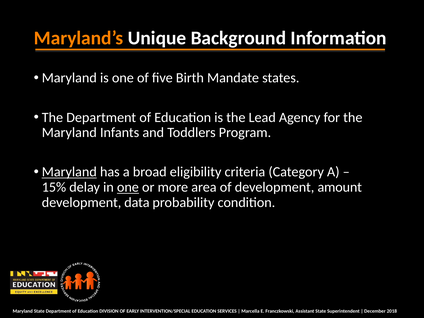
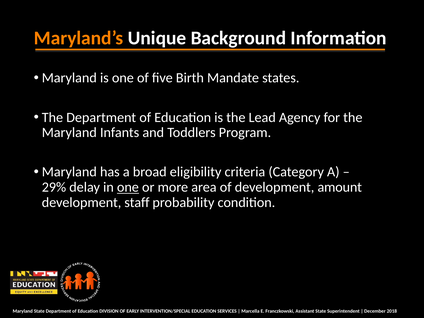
Maryland at (69, 172) underline: present -> none
15%: 15% -> 29%
data: data -> staff
